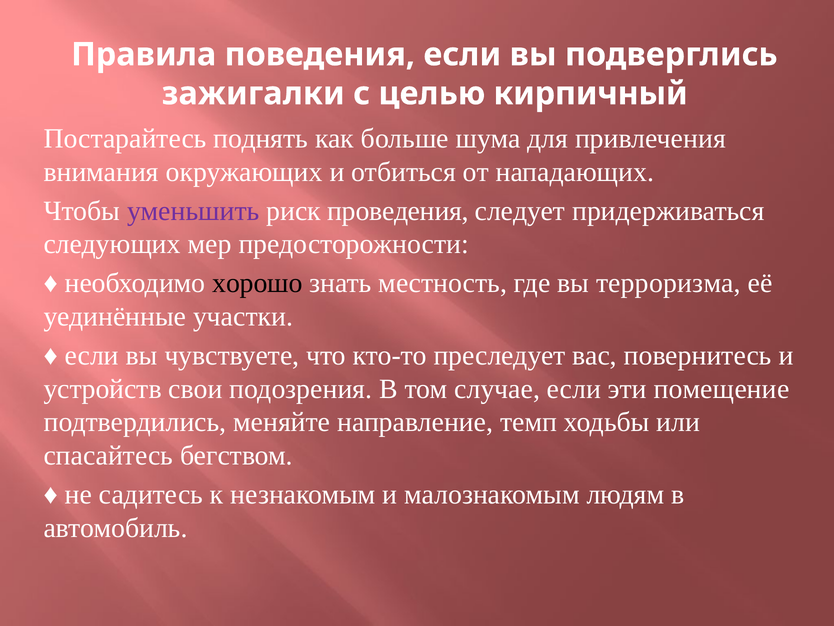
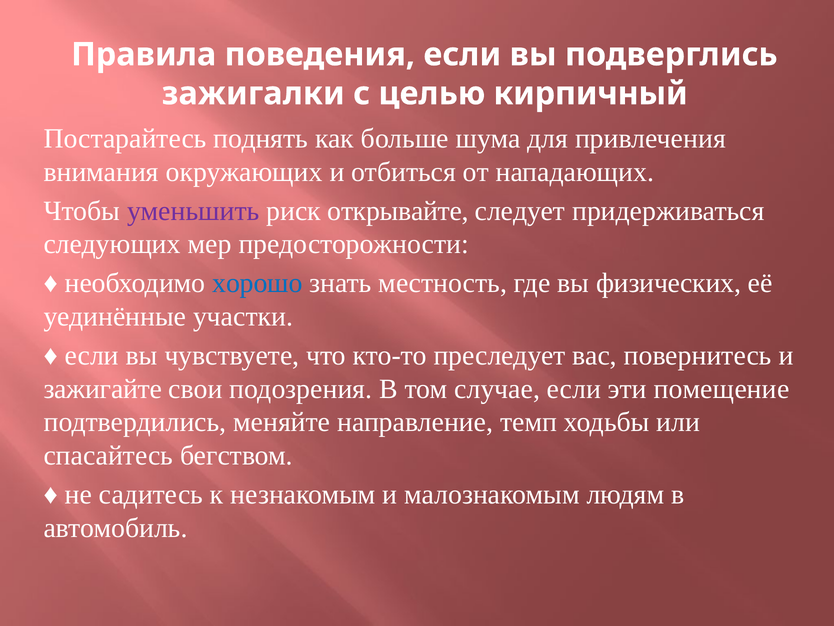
проведения: проведения -> открывайте
хорошо colour: black -> blue
терроризма: терроризма -> физических
устройств: устройств -> зажигайте
